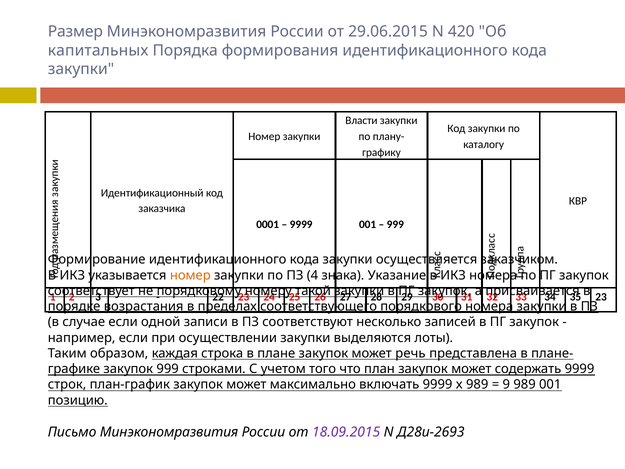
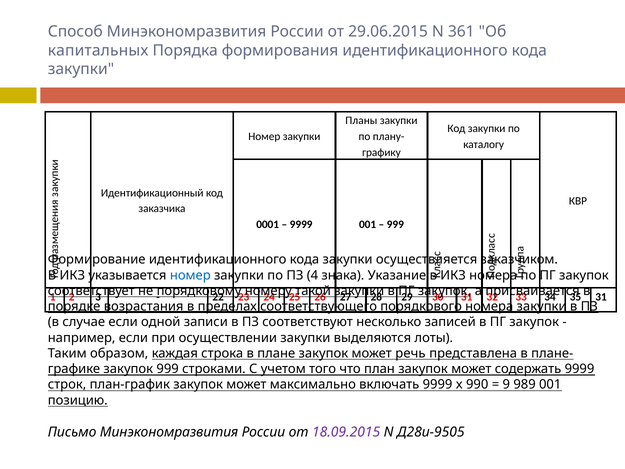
Размер: Размер -> Способ
420: 420 -> 361
Власти: Власти -> Планы
номер at (190, 275) colour: orange -> blue
23 at (601, 297): 23 -> 31
x 989: 989 -> 990
Д28и-2693: Д28и-2693 -> Д28и-9505
